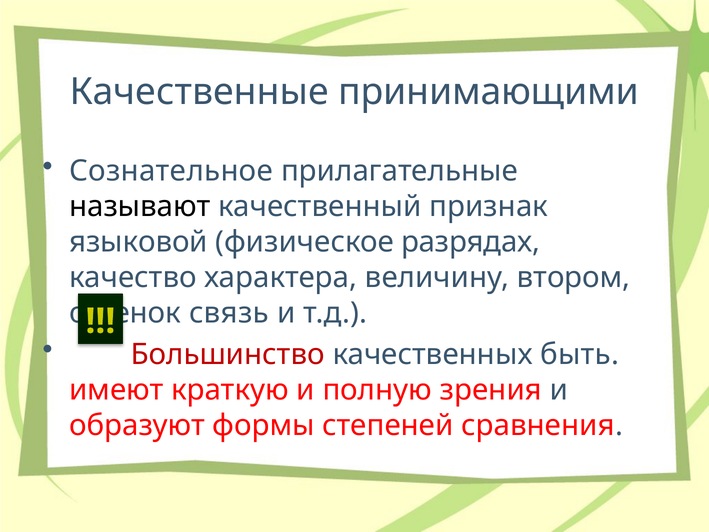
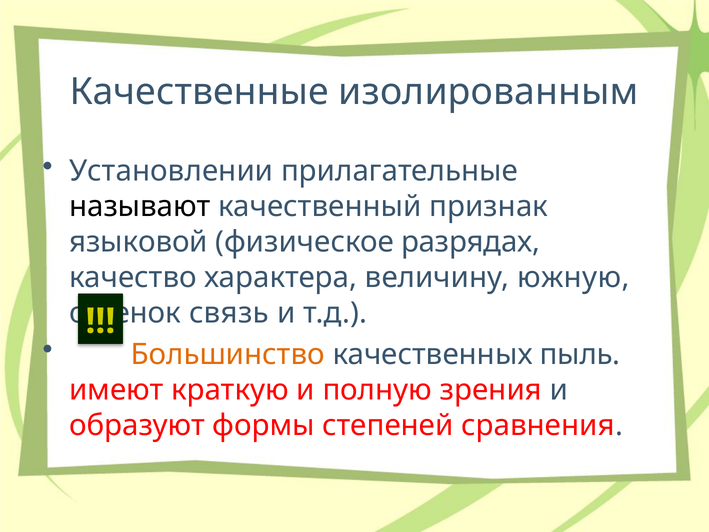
принимающими: принимающими -> изолированным
Сознательное: Сознательное -> Установлении
втором: втором -> южную
Большинство colour: red -> orange
быть: быть -> пыль
